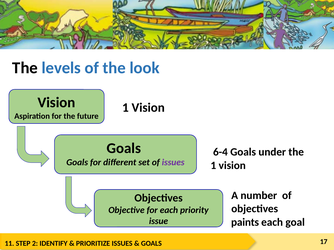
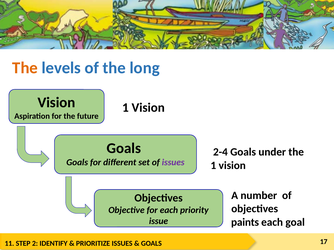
The at (25, 68) colour: black -> orange
look: look -> long
6-4: 6-4 -> 2-4
